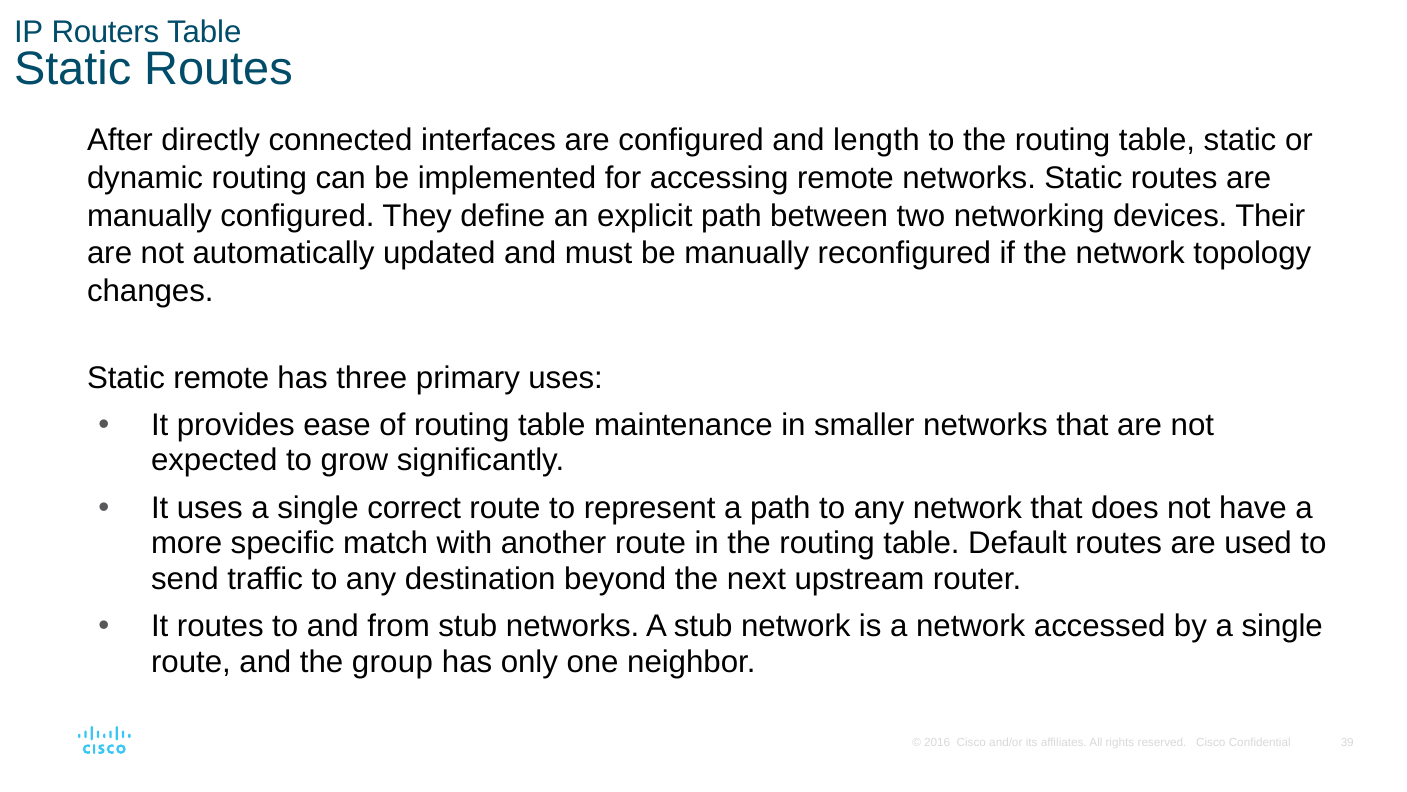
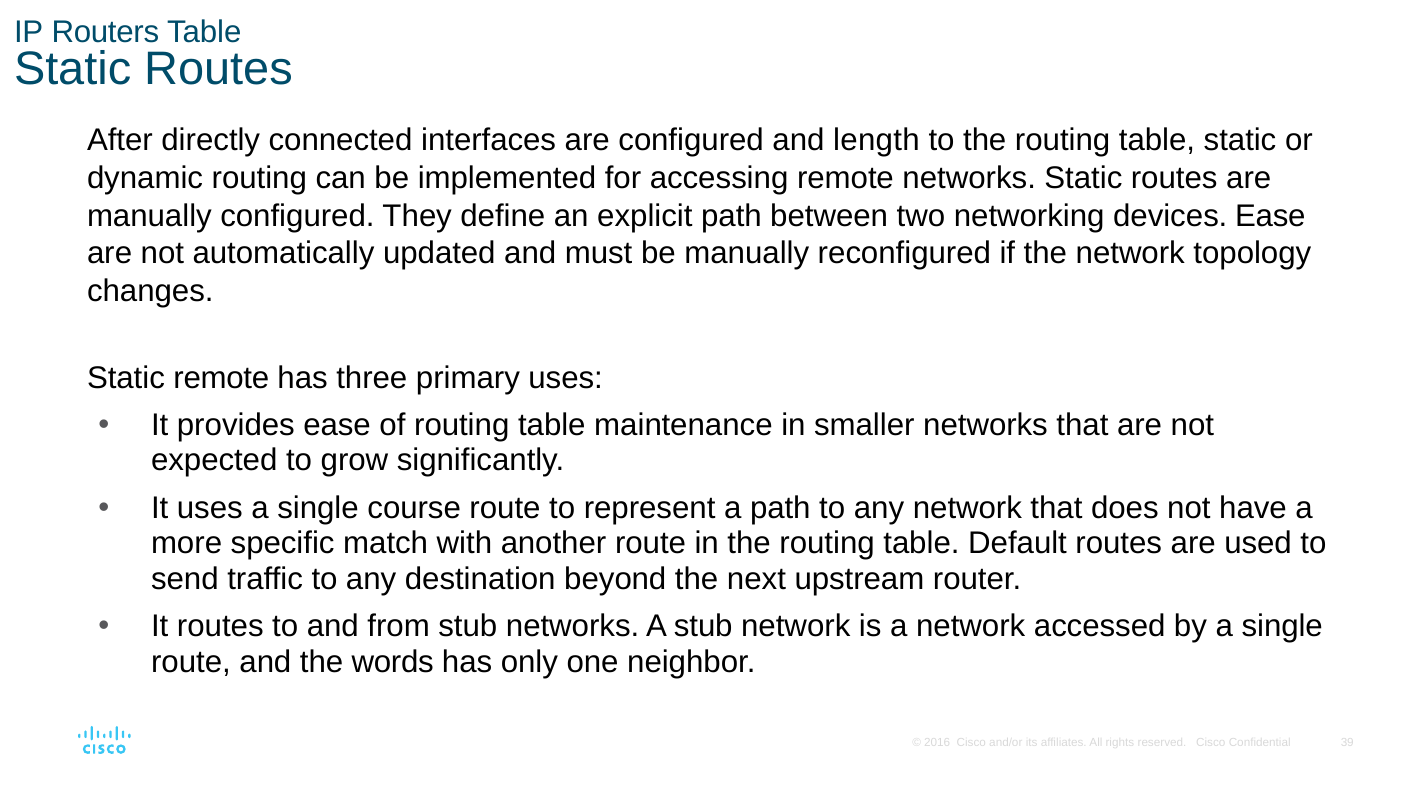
devices Their: Their -> Ease
correct: correct -> course
group: group -> words
